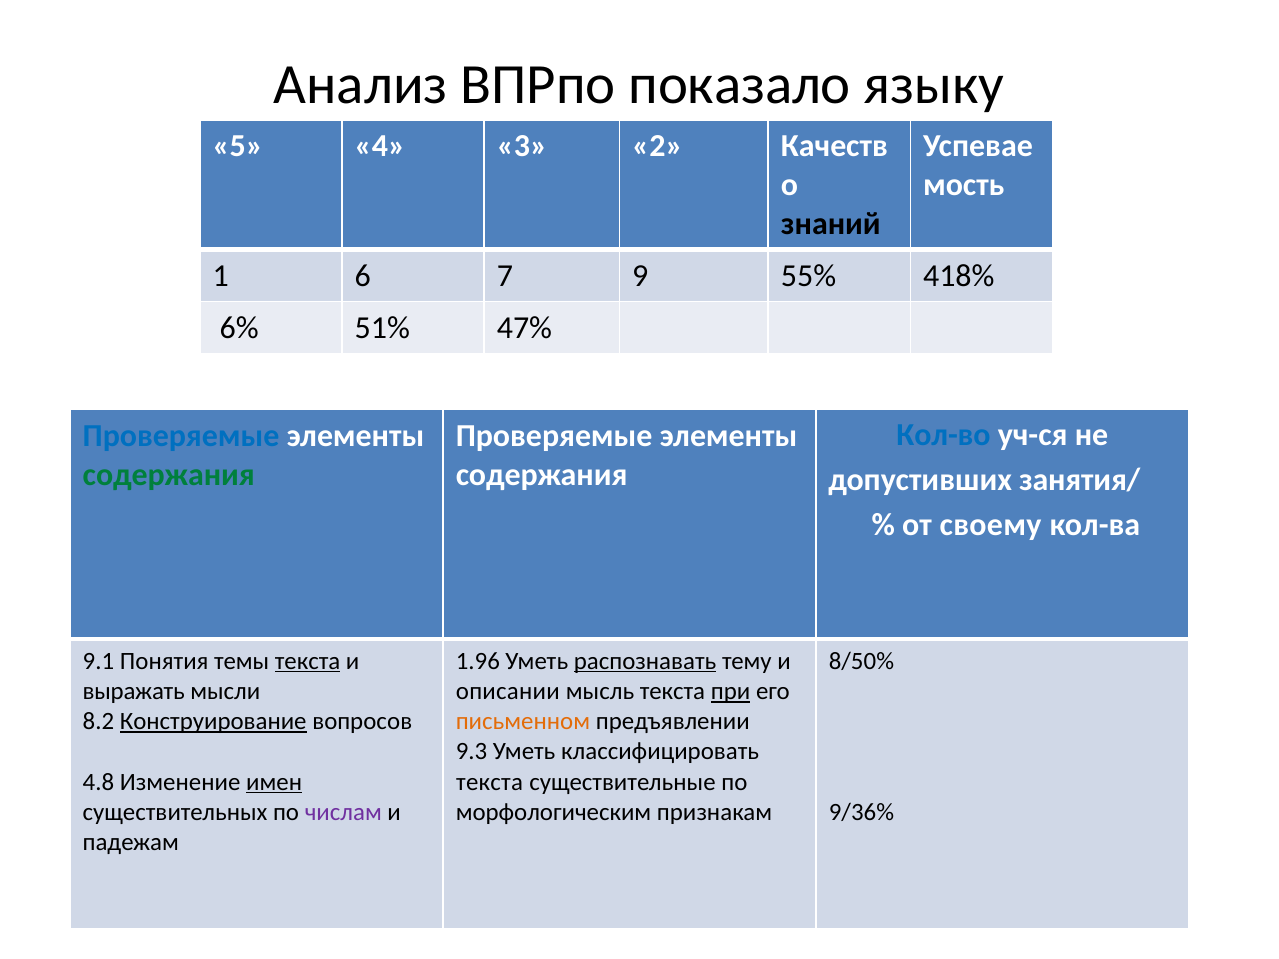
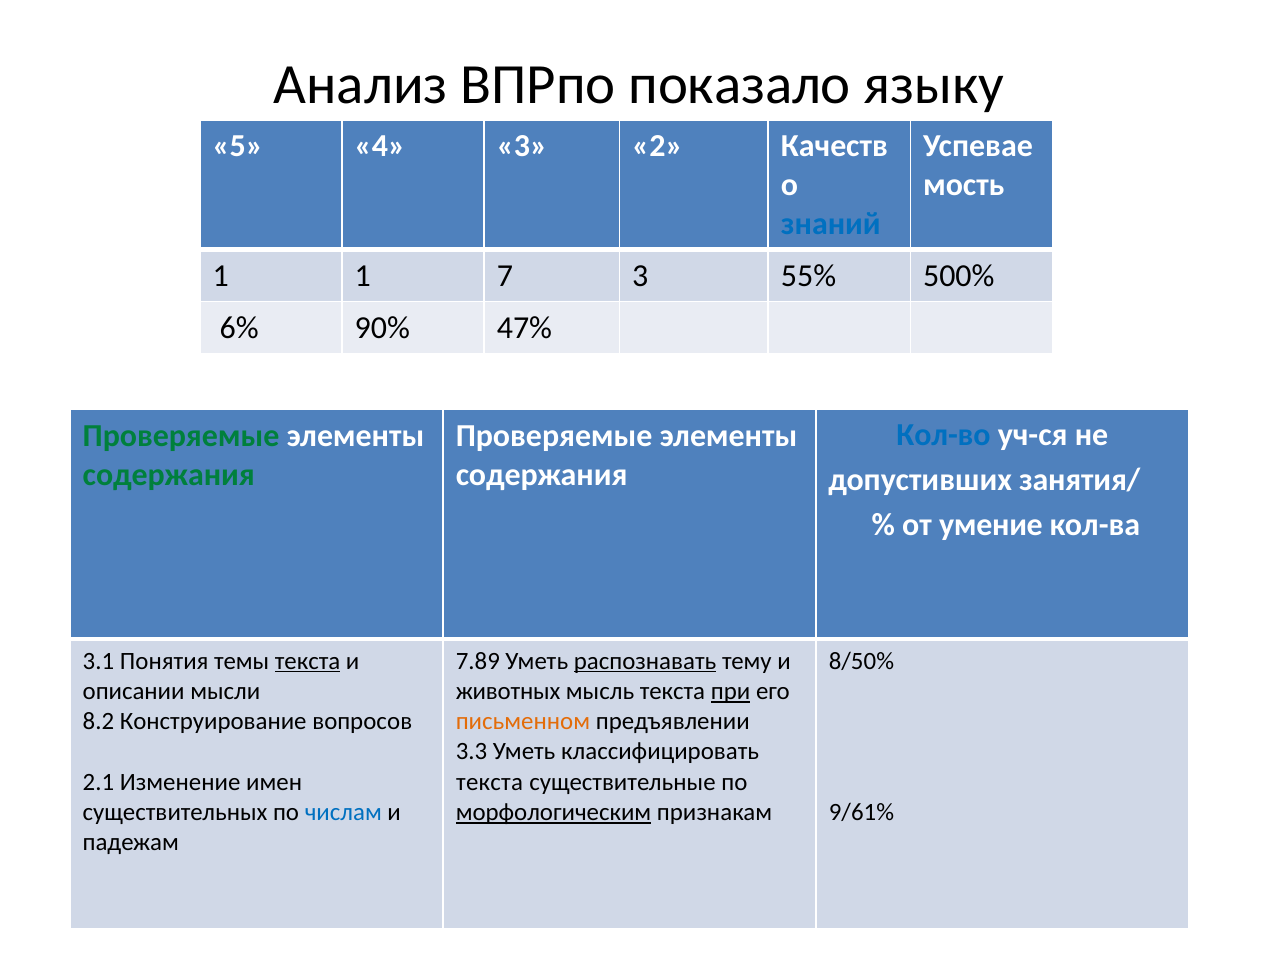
знаний colour: black -> blue
1 6: 6 -> 1
7 9: 9 -> 3
418%: 418% -> 500%
51%: 51% -> 90%
Проверяемые at (181, 436) colour: blue -> green
своему: своему -> умение
9.1: 9.1 -> 3.1
1.96: 1.96 -> 7.89
выражать: выражать -> описании
описании: описании -> животных
Конструирование underline: present -> none
9.3: 9.3 -> 3.3
4.8: 4.8 -> 2.1
имен underline: present -> none
числам colour: purple -> blue
морфологическим underline: none -> present
9/36%: 9/36% -> 9/61%
